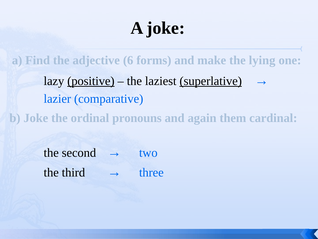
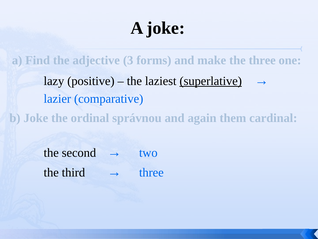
6: 6 -> 3
the lying: lying -> three
positive underline: present -> none
pronouns: pronouns -> správnou
